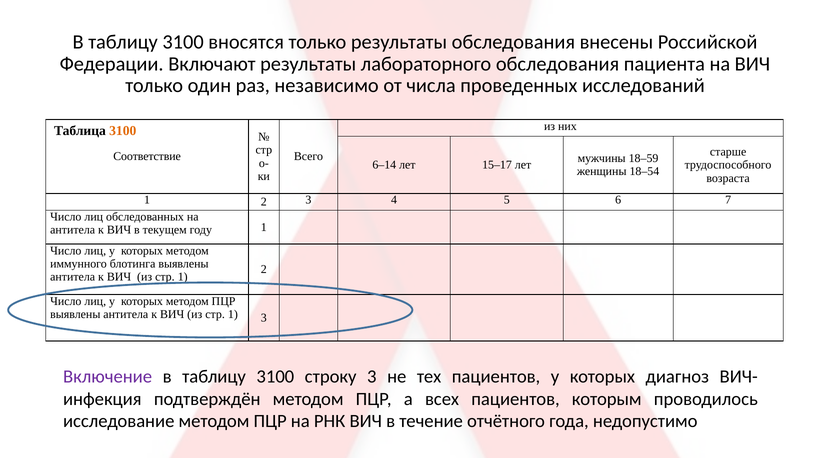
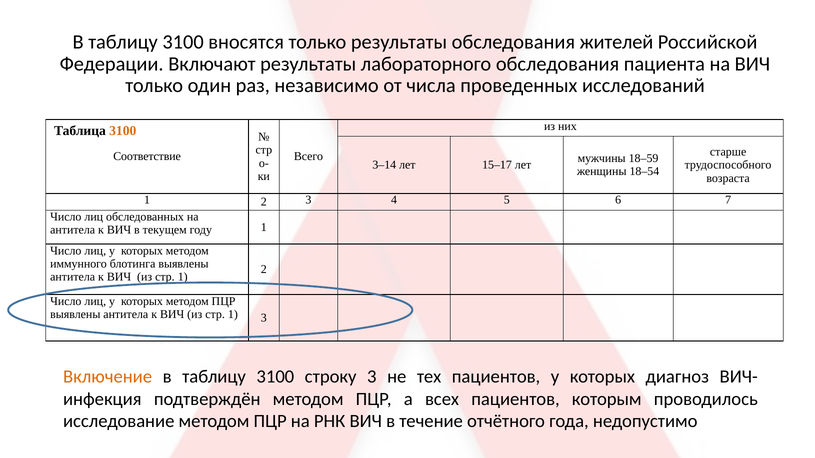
внесены: внесены -> жителей
6–14: 6–14 -> 3–14
Включение colour: purple -> orange
